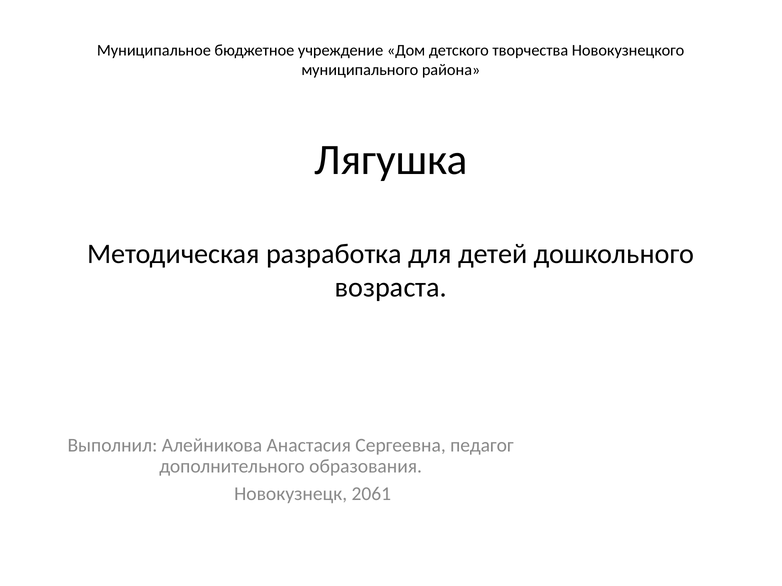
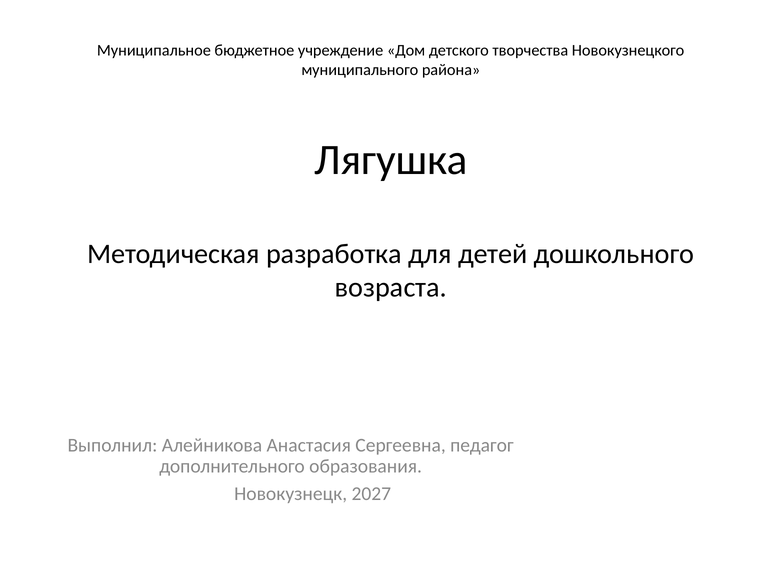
2061: 2061 -> 2027
